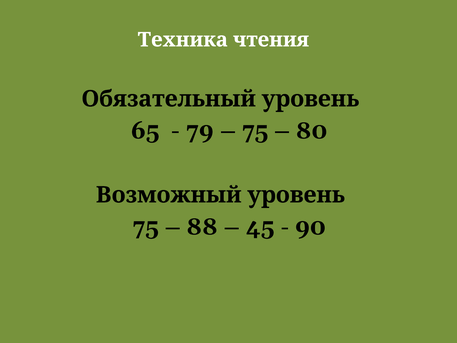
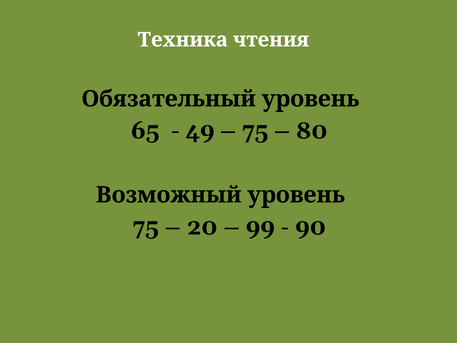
79: 79 -> 49
88: 88 -> 20
45: 45 -> 99
